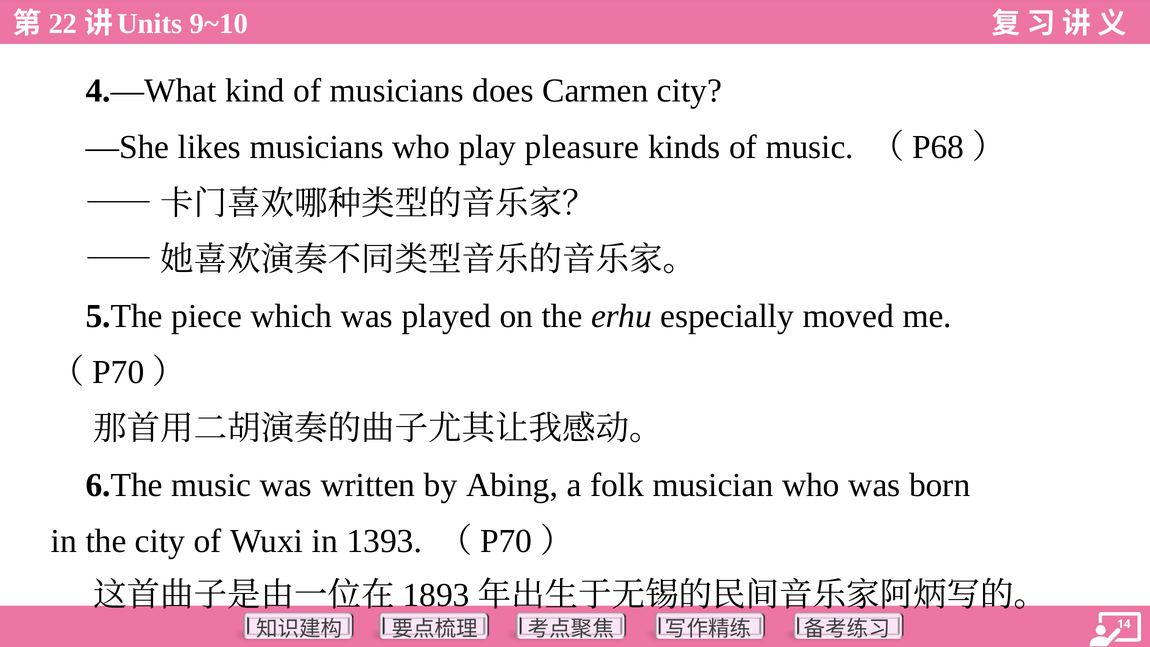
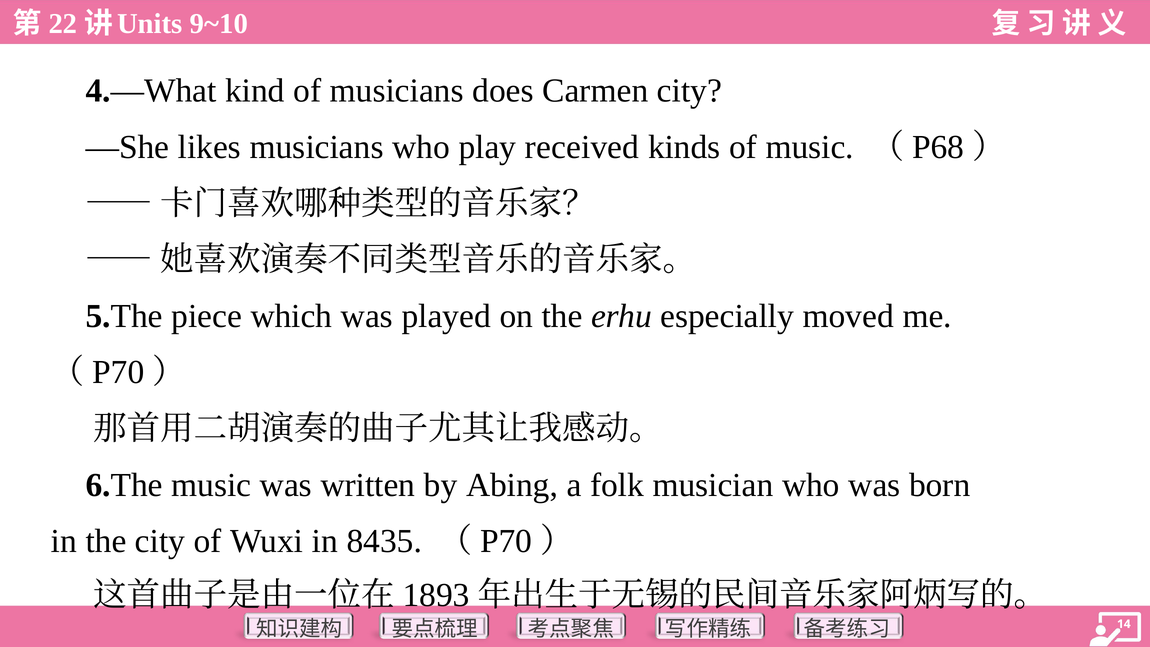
pleasure: pleasure -> received
1393: 1393 -> 8435
